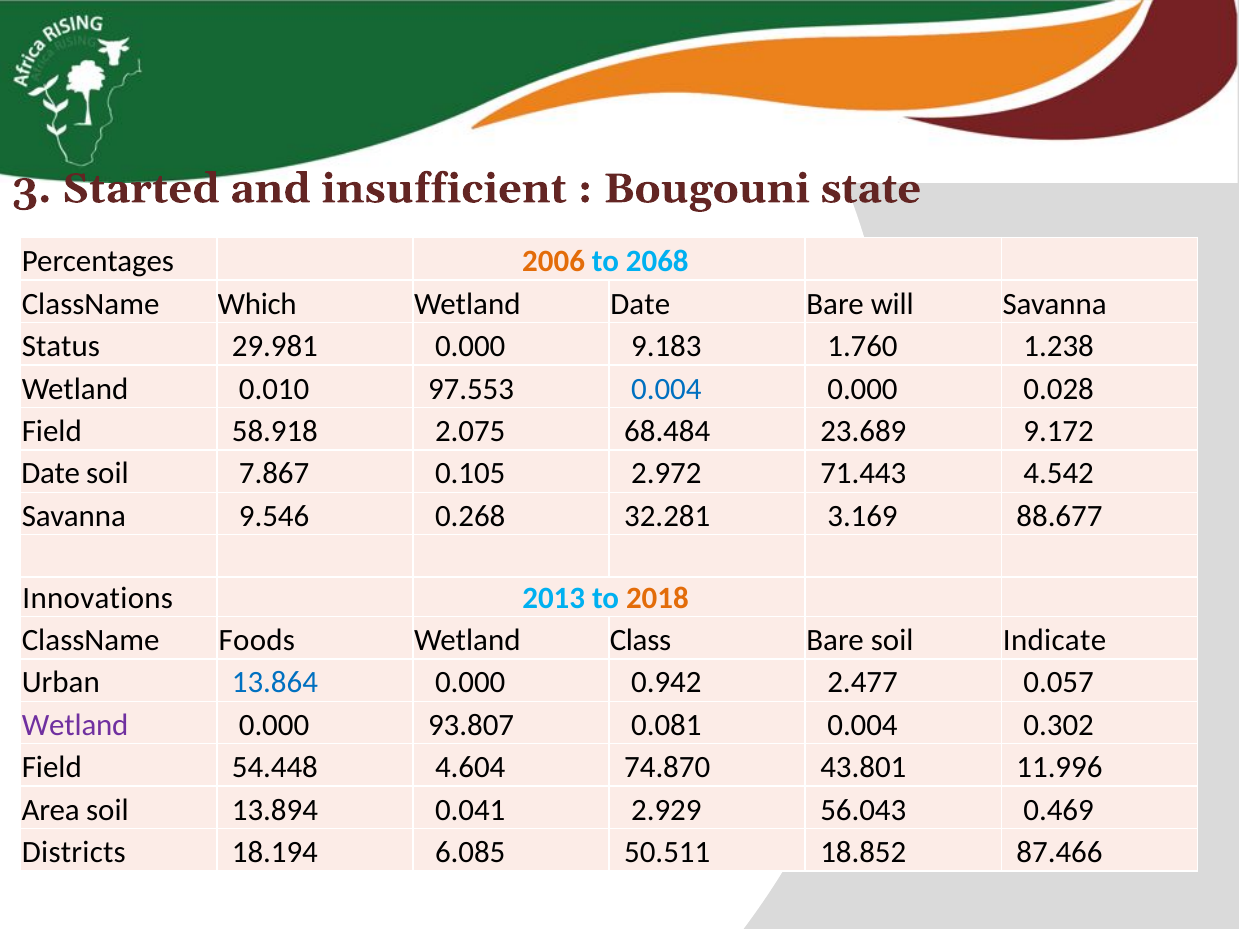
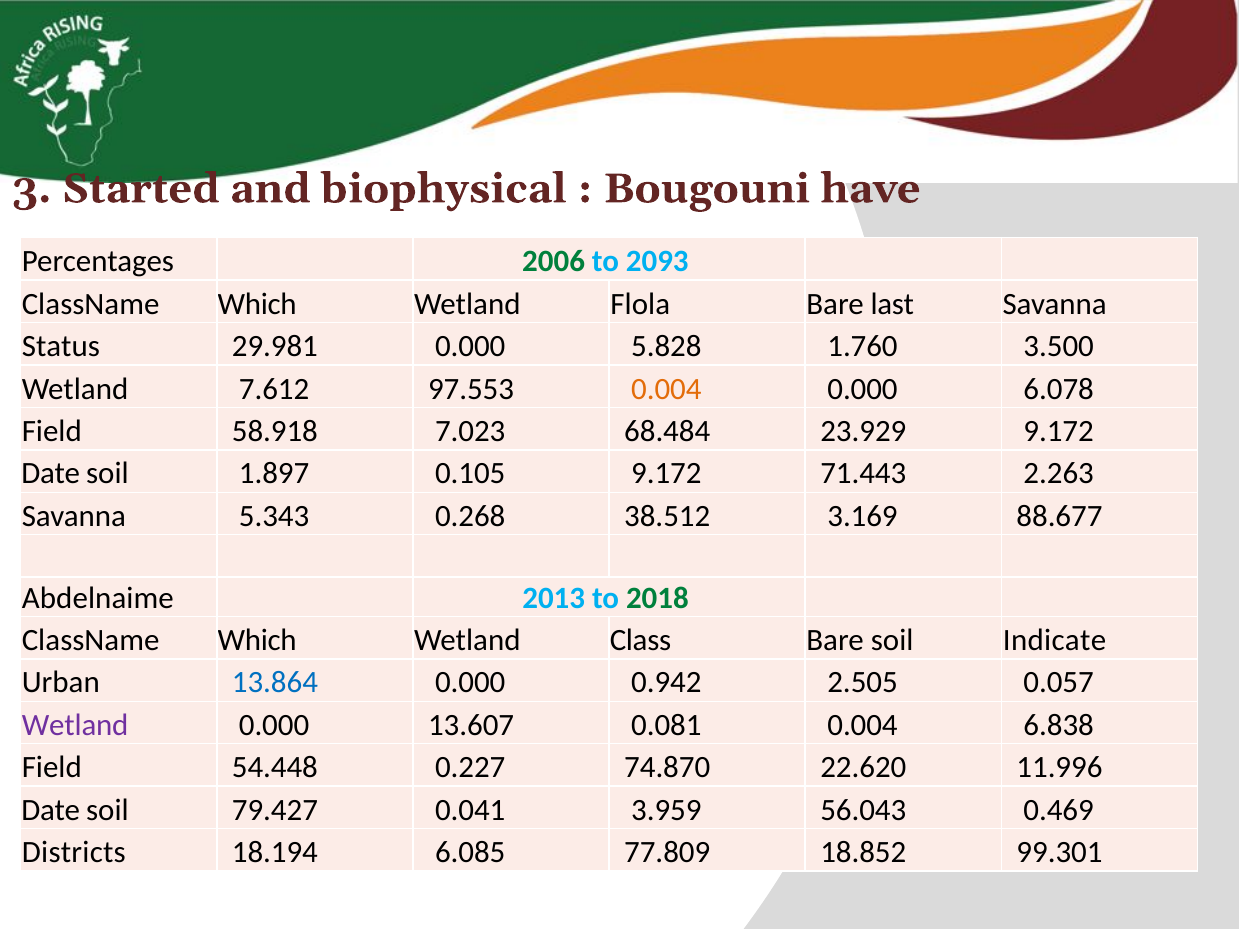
insufficient: insufficient -> biophysical
state: state -> have
2006 colour: orange -> green
2068: 2068 -> 2093
Wetland Date: Date -> Flola
will: will -> last
9.183: 9.183 -> 5.828
1.238: 1.238 -> 3.500
0.010: 0.010 -> 7.612
0.004 at (666, 389) colour: blue -> orange
0.028: 0.028 -> 6.078
2.075: 2.075 -> 7.023
23.689: 23.689 -> 23.929
7.867: 7.867 -> 1.897
0.105 2.972: 2.972 -> 9.172
4.542: 4.542 -> 2.263
9.546: 9.546 -> 5.343
32.281: 32.281 -> 38.512
Innovations: Innovations -> Abdelnaime
2018 colour: orange -> green
Foods at (257, 640): Foods -> Which
2.477: 2.477 -> 2.505
93.807: 93.807 -> 13.607
0.302: 0.302 -> 6.838
4.604: 4.604 -> 0.227
43.801: 43.801 -> 22.620
Area at (51, 810): Area -> Date
13.894: 13.894 -> 79.427
2.929: 2.929 -> 3.959
50.511: 50.511 -> 77.809
87.466: 87.466 -> 99.301
